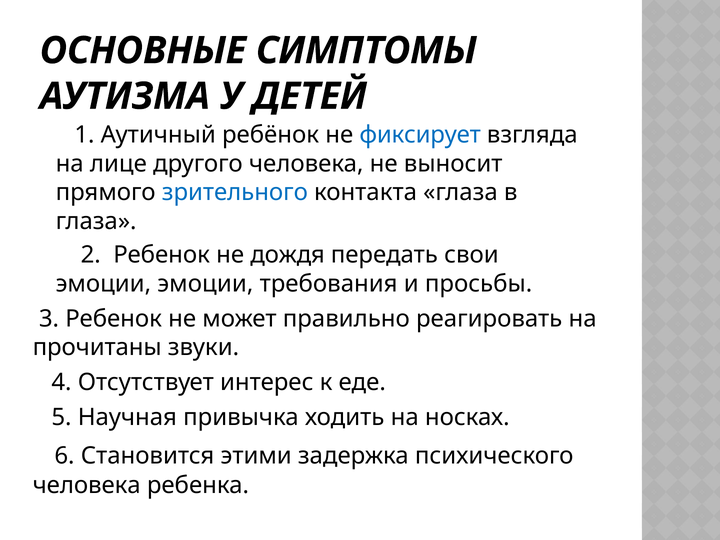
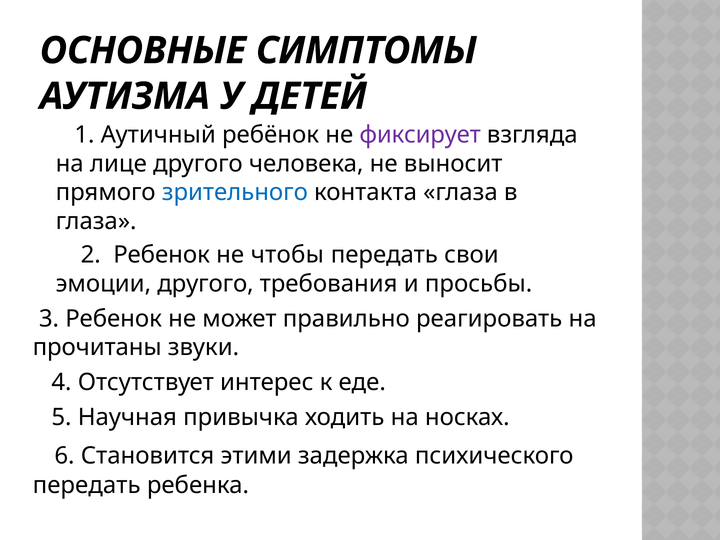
фиксирует colour: blue -> purple
дождя: дождя -> чтобы
эмоции эмоции: эмоции -> другого
человека at (87, 486): человека -> передать
